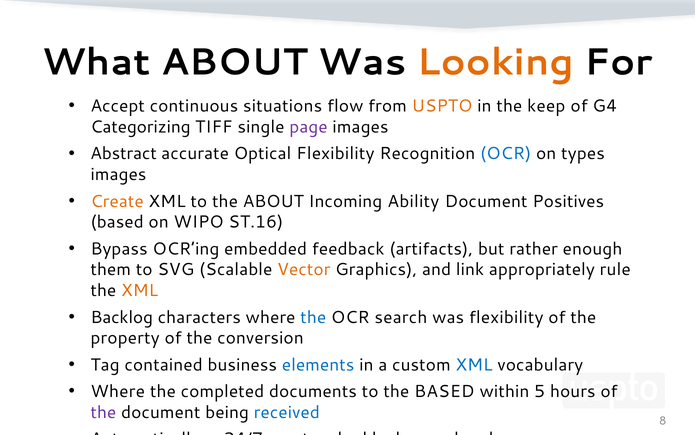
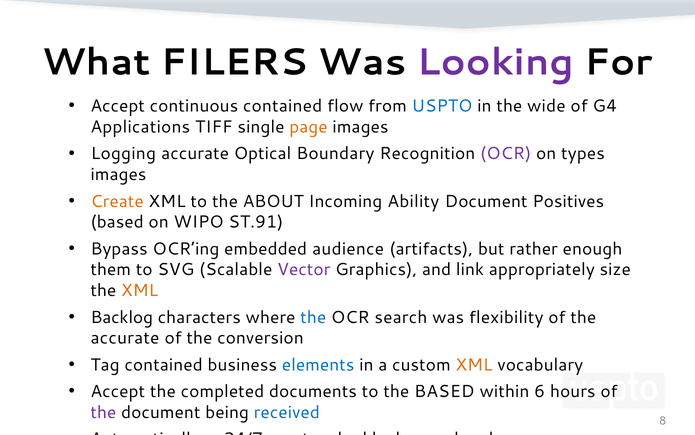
What ABOUT: ABOUT -> FILERS
Looking colour: orange -> purple
continuous situations: situations -> contained
USPTO colour: orange -> blue
keep: keep -> wide
Categorizing: Categorizing -> Applications
page colour: purple -> orange
Abstract: Abstract -> Logging
Optical Flexibility: Flexibility -> Boundary
OCR at (506, 153) colour: blue -> purple
ST.16: ST.16 -> ST.91
feedback: feedback -> audience
Vector colour: orange -> purple
rule: rule -> size
property at (125, 338): property -> accurate
XML at (474, 364) colour: blue -> orange
Where at (118, 391): Where -> Accept
5: 5 -> 6
